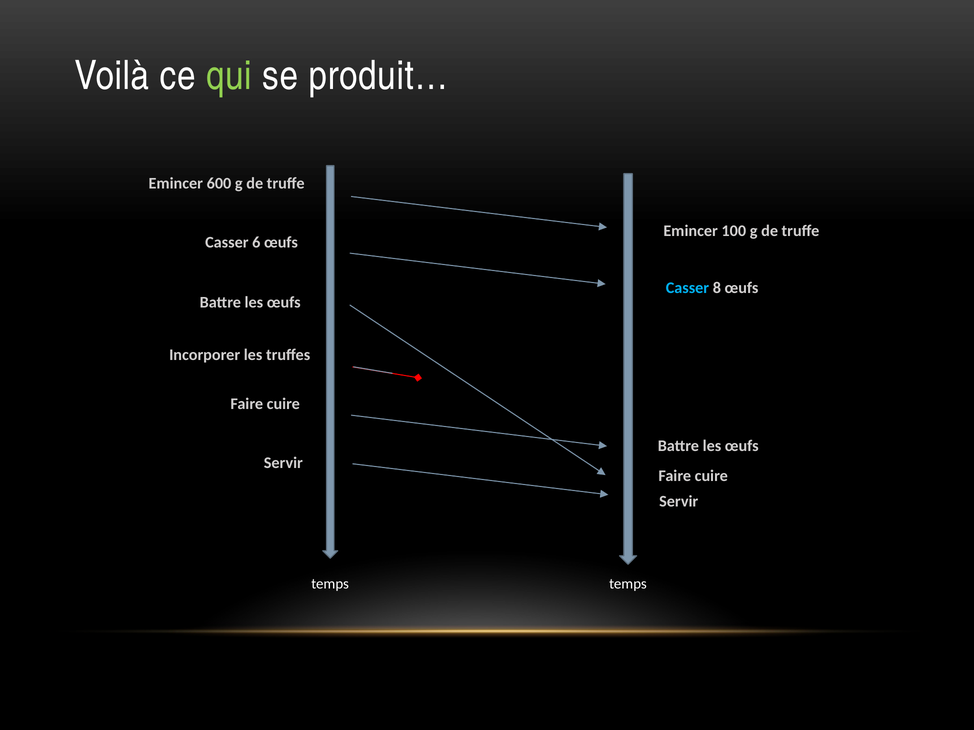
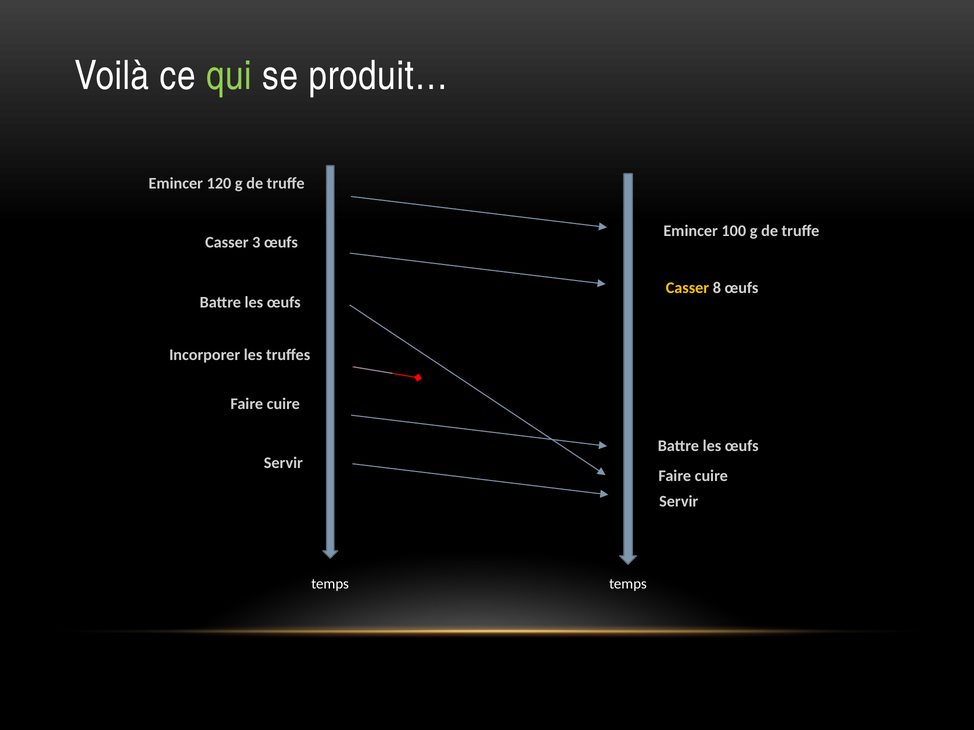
600: 600 -> 120
6: 6 -> 3
Casser at (687, 288) colour: light blue -> yellow
